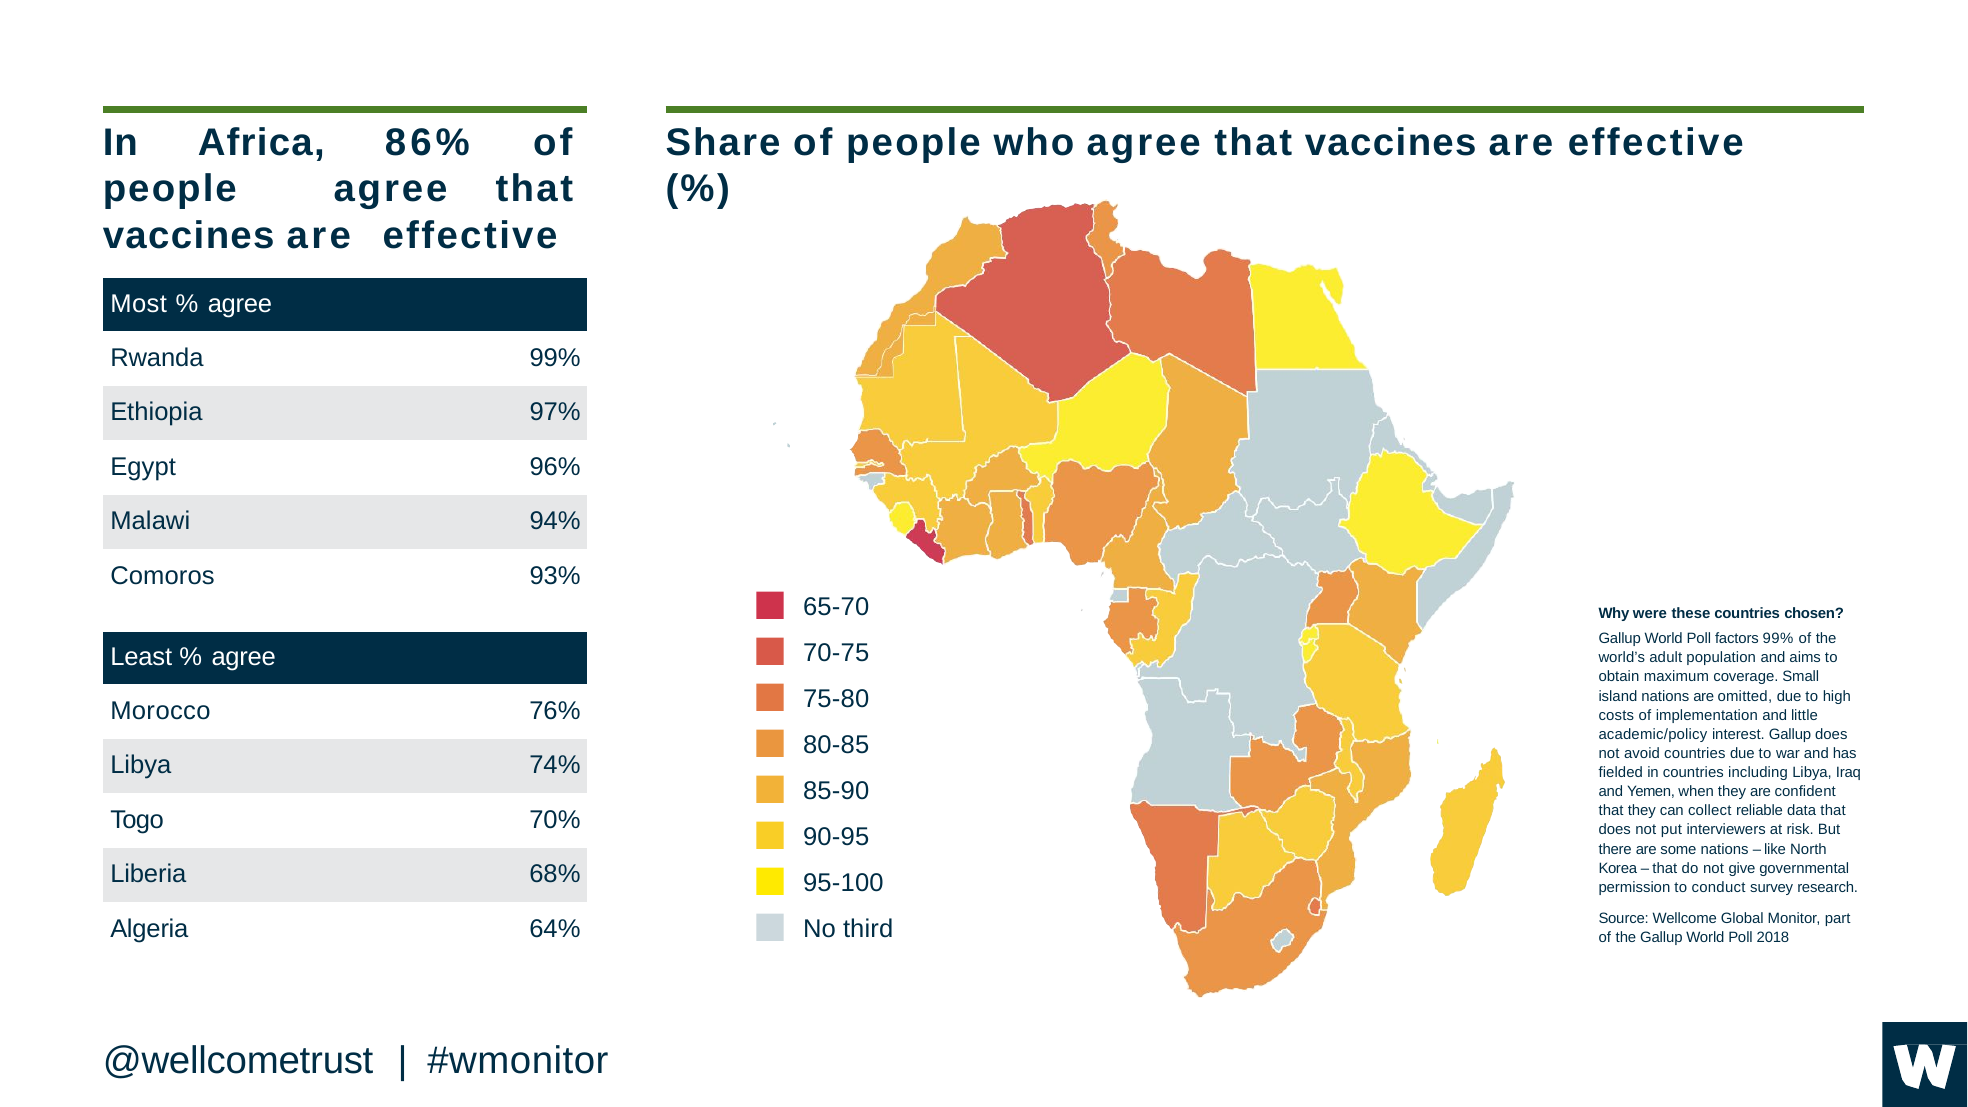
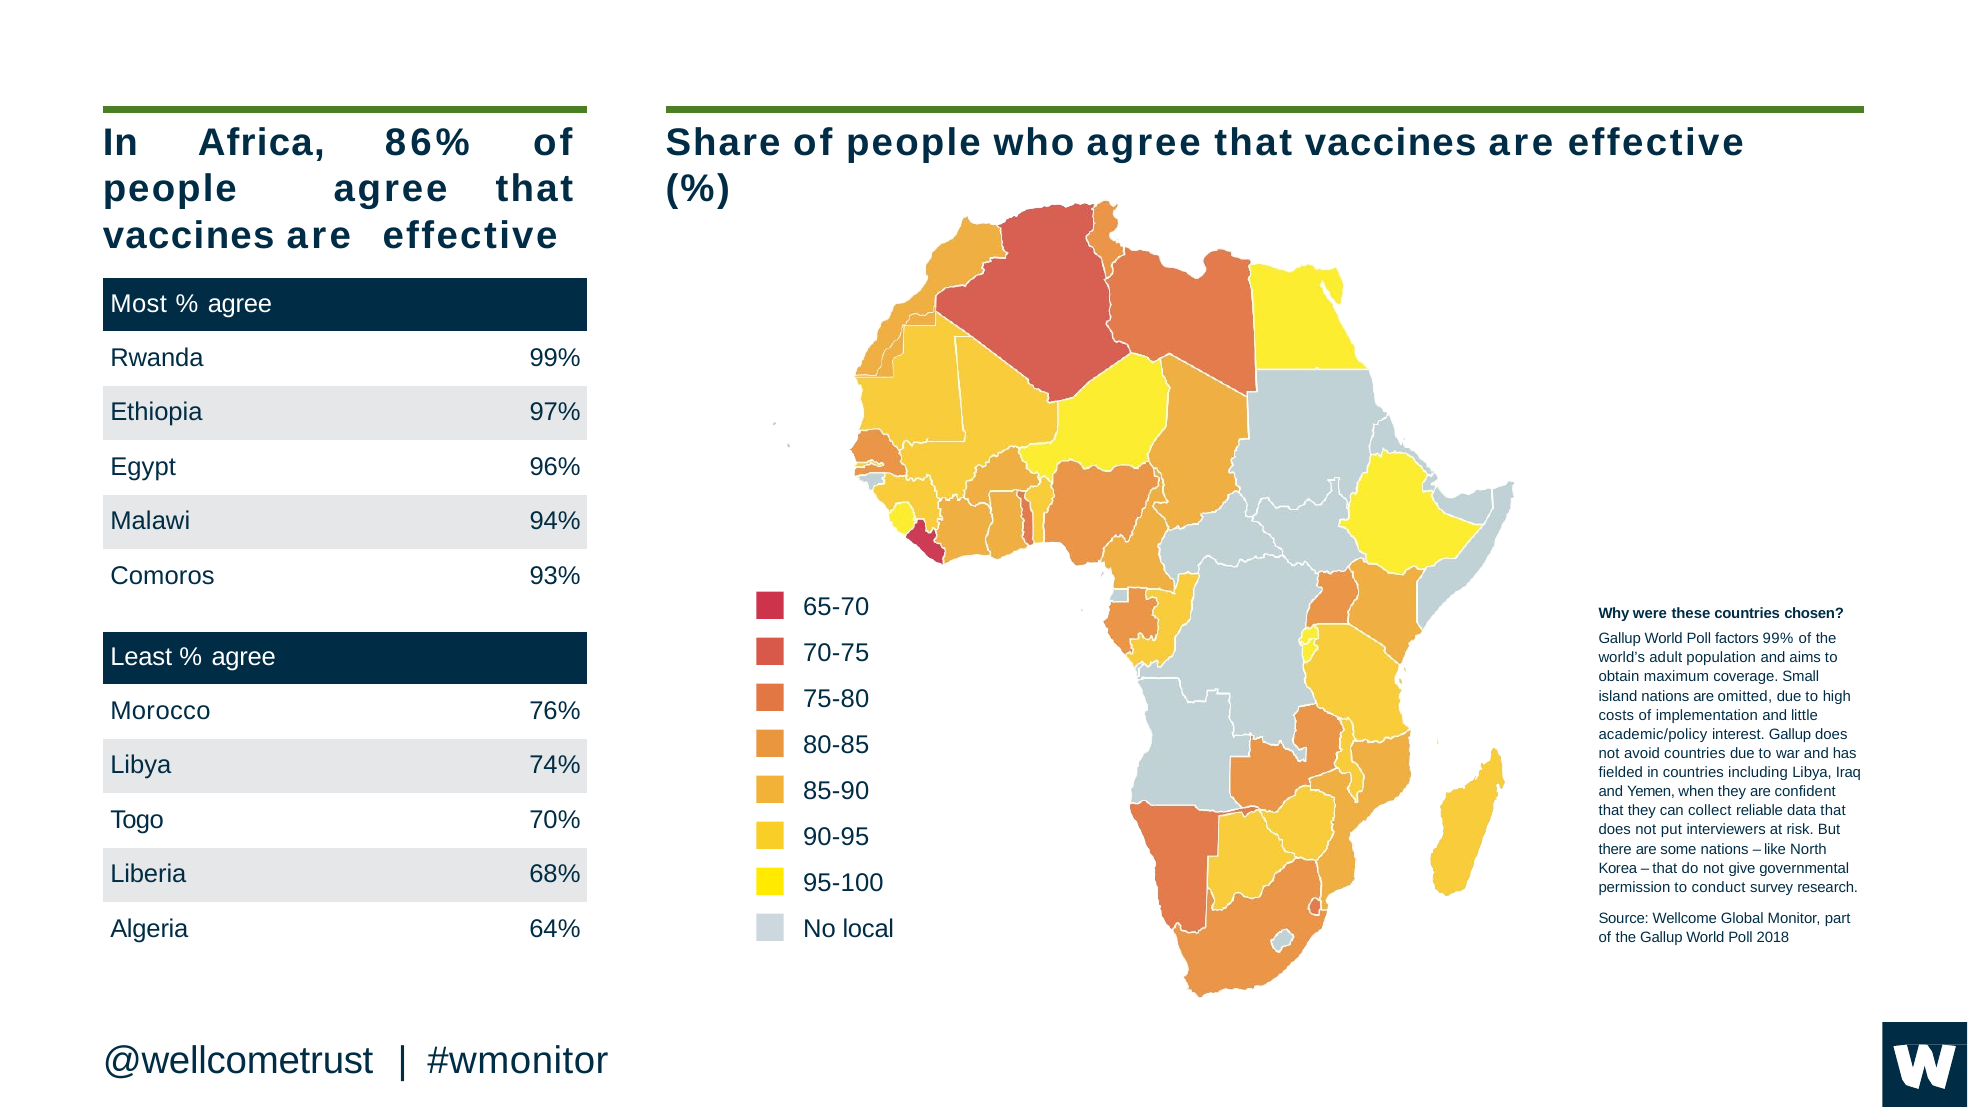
third: third -> local
